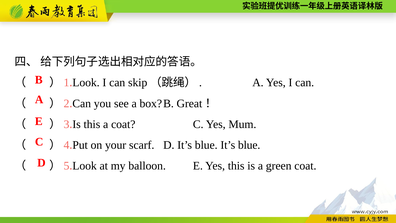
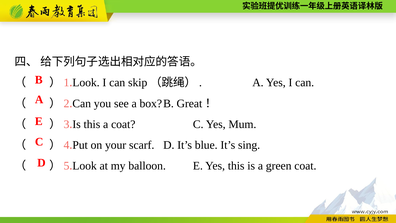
blue It’s blue: blue -> sing
